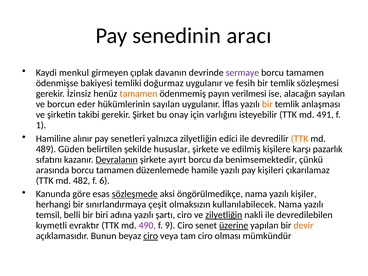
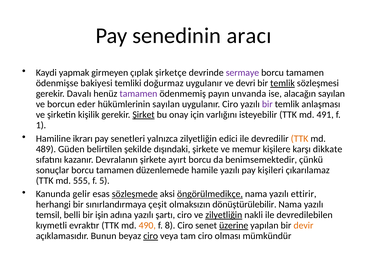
menkul: menkul -> yapmak
davanın: davanın -> şirketçe
fesih: fesih -> devri
temlik at (283, 83) underline: none -> present
İzinsiz: İzinsiz -> Davalı
tamamen at (138, 94) colour: orange -> purple
verilmesi: verilmesi -> unvanda
uygulanır İflas: İflas -> Ciro
bir at (267, 104) colour: orange -> purple
takibi: takibi -> kişilik
Şirket underline: none -> present
alınır: alınır -> ikrarı
hususlar: hususlar -> dışındaki
edilmiş: edilmiş -> memur
pazarlık: pazarlık -> dikkate
Devralanın underline: present -> none
arasında: arasında -> sonuçlar
482: 482 -> 555
6: 6 -> 5
göre: göre -> gelir
öngörülmedikçe underline: none -> present
kişiler: kişiler -> ettirir
kullanılabilecek: kullanılabilecek -> dönüştürülebilir
biri: biri -> işin
490 colour: purple -> orange
9: 9 -> 8
